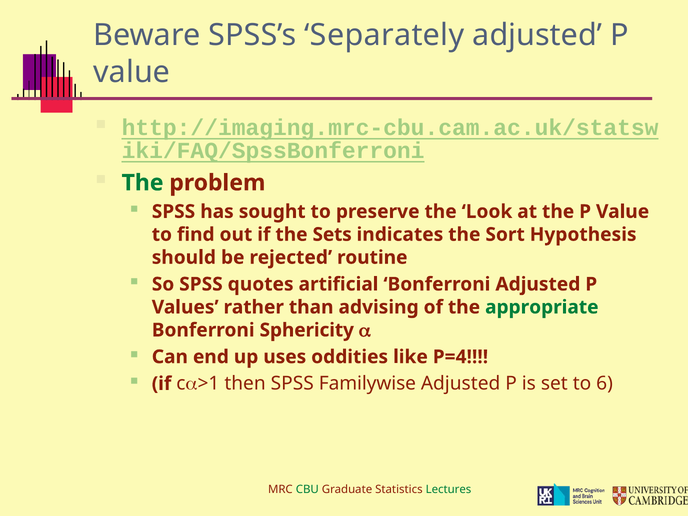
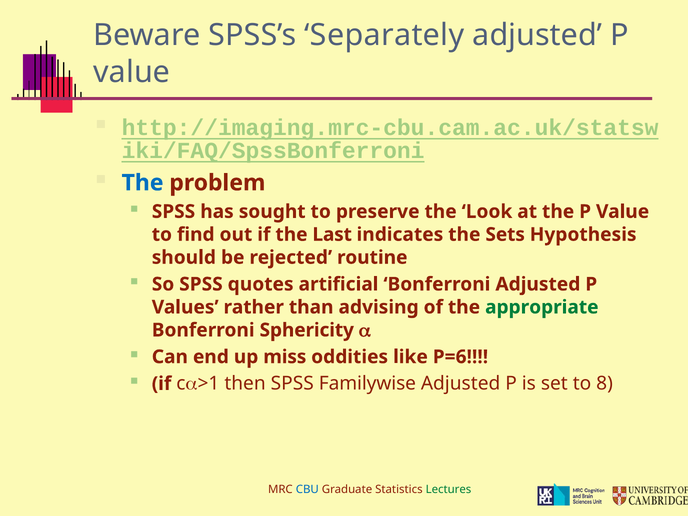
The at (143, 183) colour: green -> blue
Sets: Sets -> Last
Sort: Sort -> Sets
uses: uses -> miss
P=4: P=4 -> P=6
6: 6 -> 8
CBU colour: green -> blue
